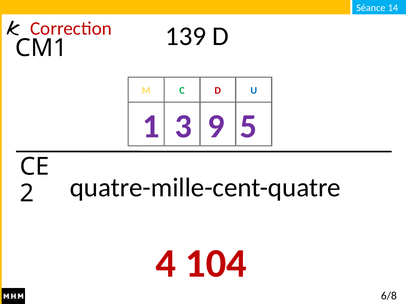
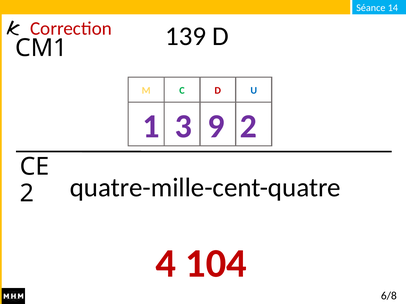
9 5: 5 -> 2
